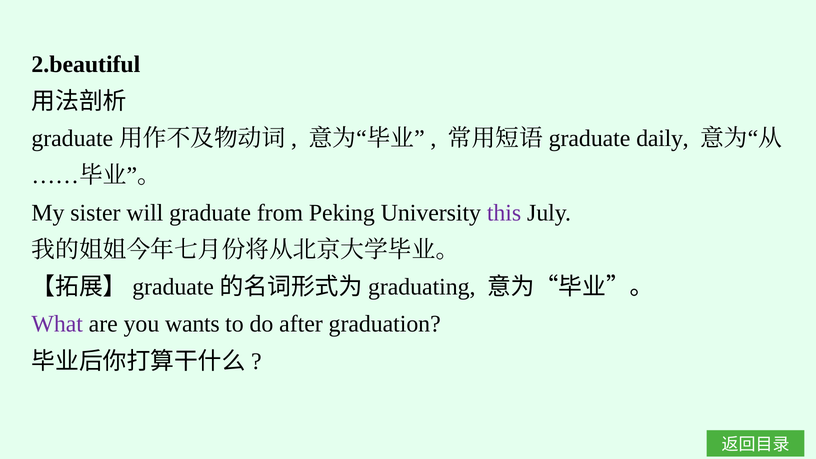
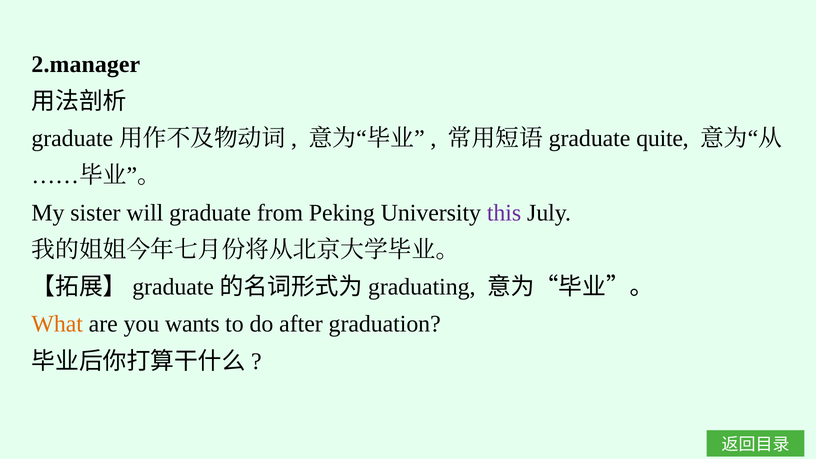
2.beautiful: 2.beautiful -> 2.manager
daily: daily -> quite
What colour: purple -> orange
